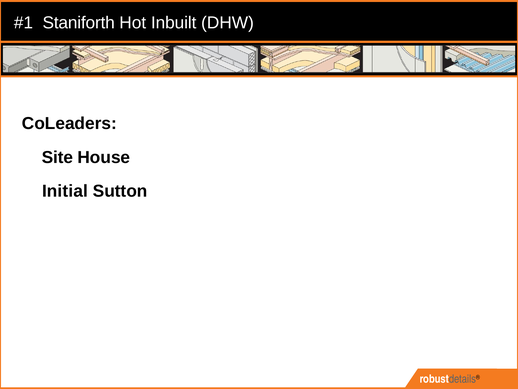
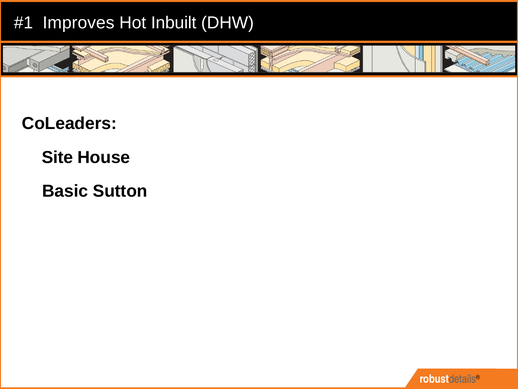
Staniforth: Staniforth -> Improves
Initial: Initial -> Basic
